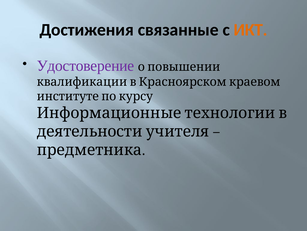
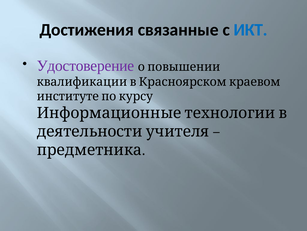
ИКТ colour: orange -> blue
